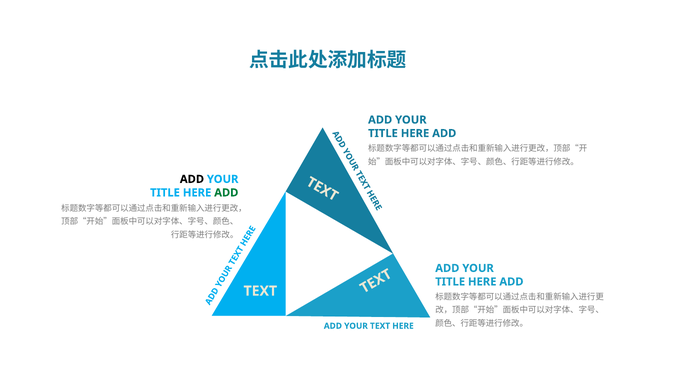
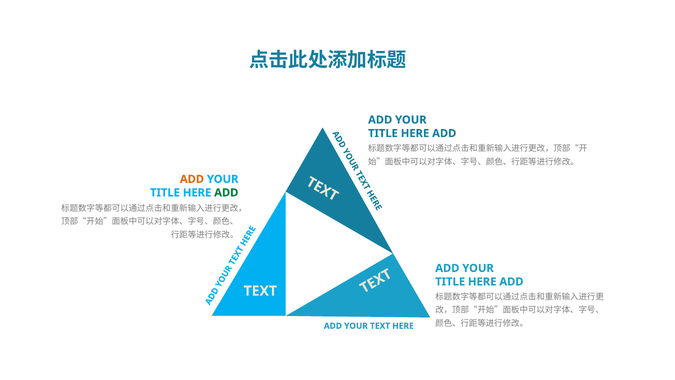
ADD at (192, 179) colour: black -> orange
